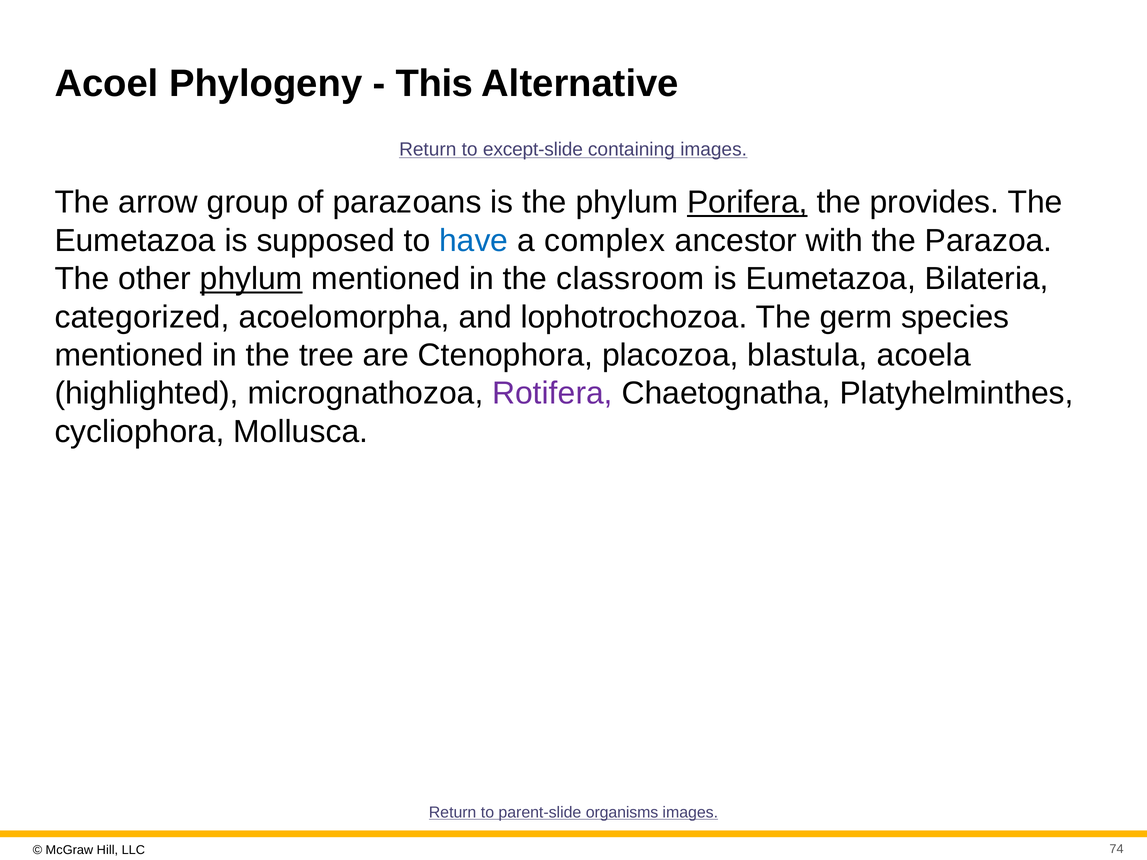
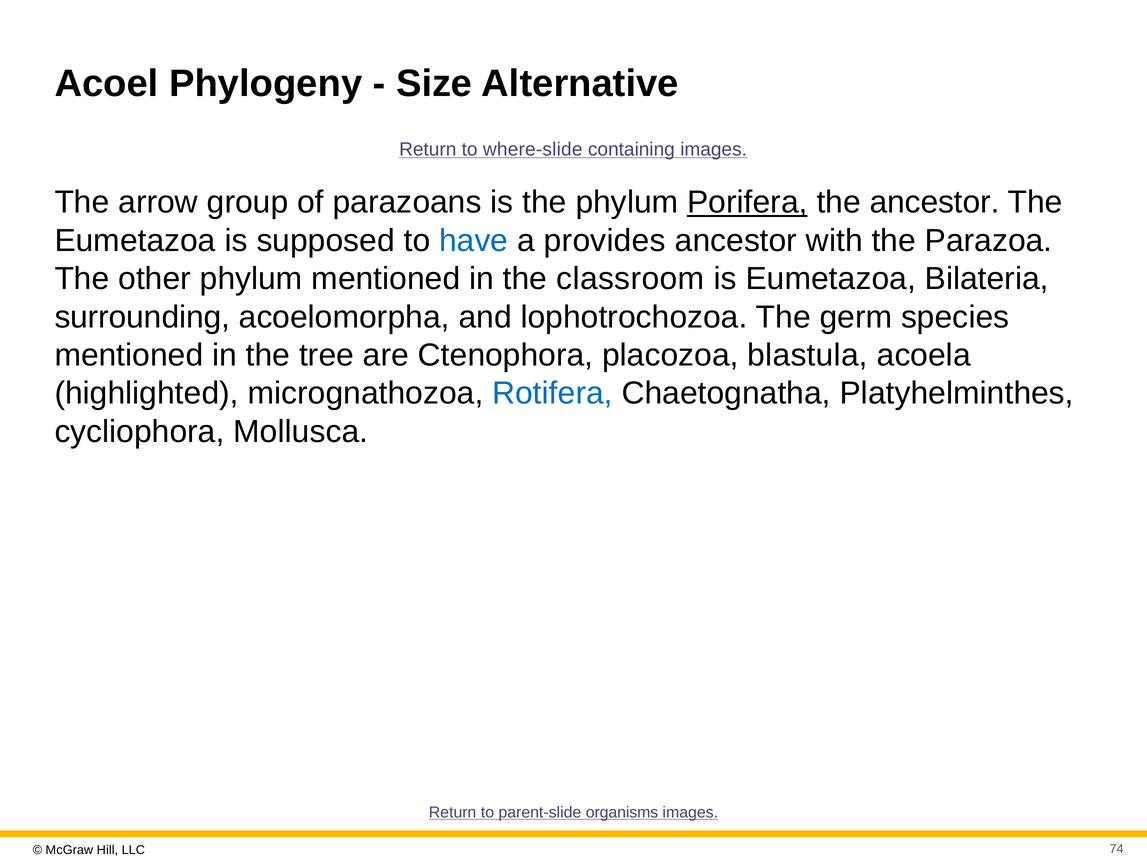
This: This -> Size
except-slide: except-slide -> where-slide
the provides: provides -> ancestor
complex: complex -> provides
phylum at (251, 279) underline: present -> none
categorized: categorized -> surrounding
Rotifera colour: purple -> blue
